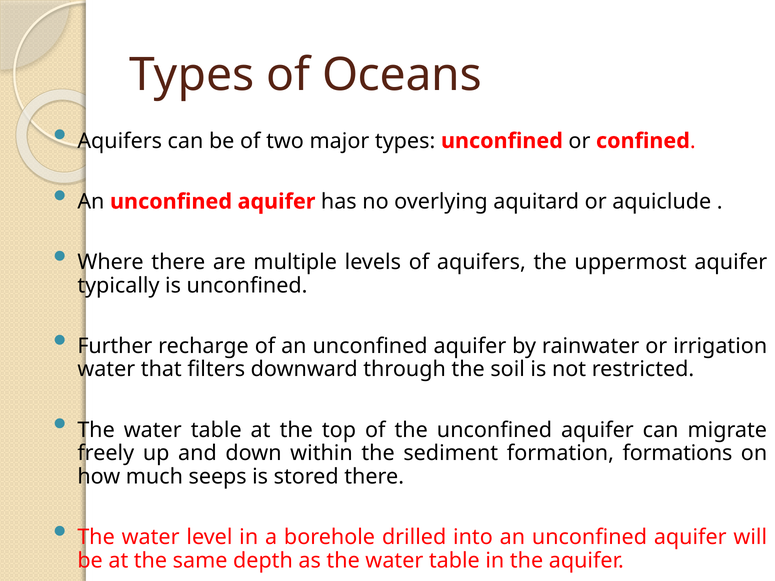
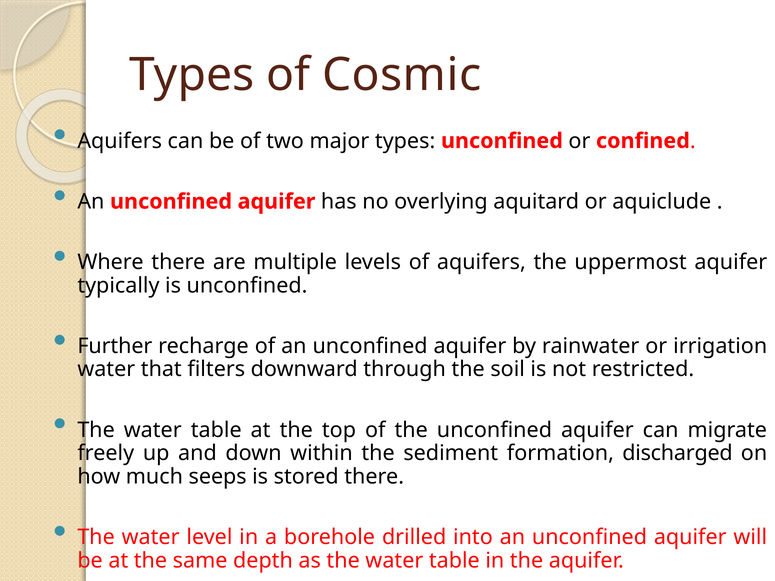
Oceans: Oceans -> Cosmic
formations: formations -> discharged
